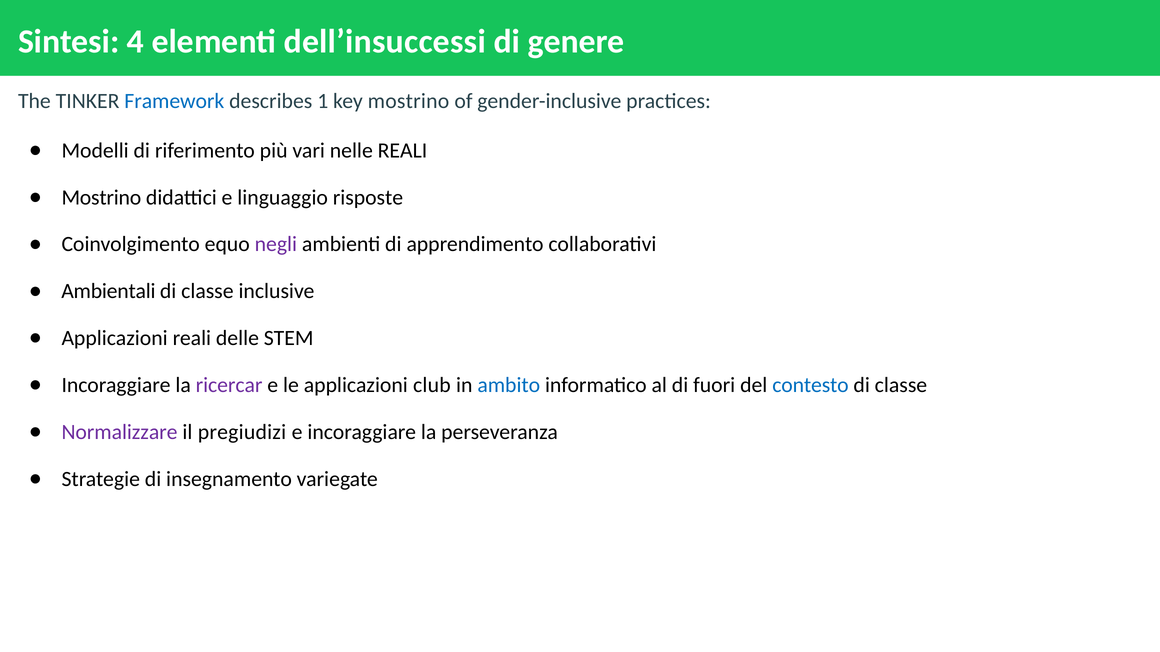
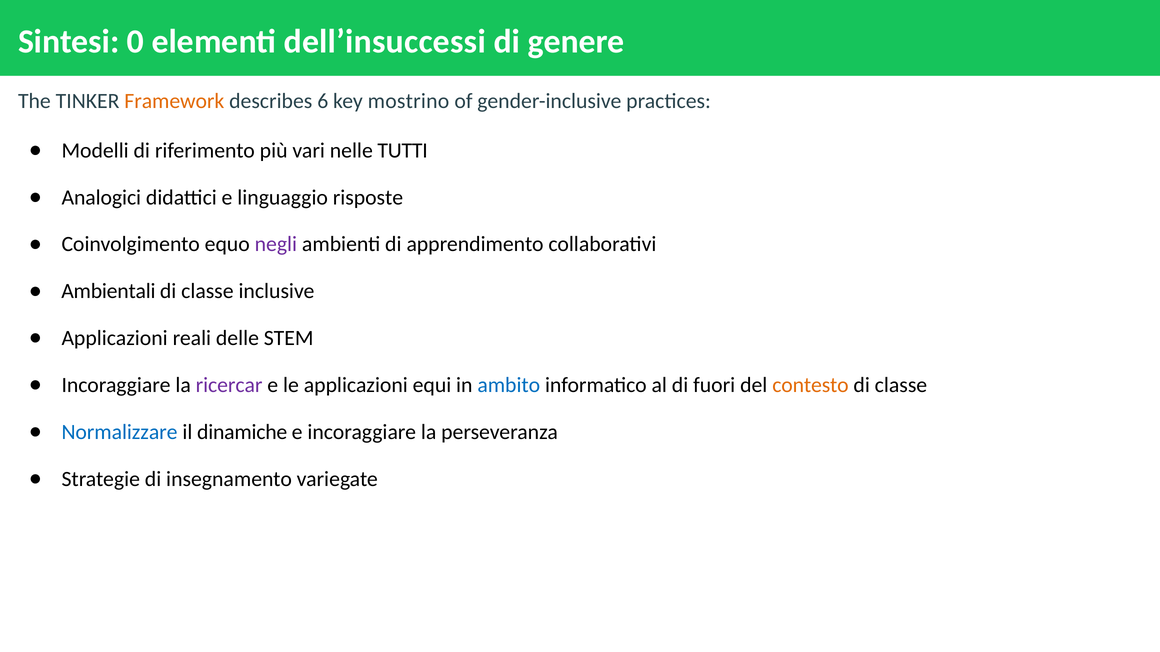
4: 4 -> 0
Framework colour: blue -> orange
1: 1 -> 6
nelle REALI: REALI -> TUTTI
Mostrino at (101, 198): Mostrino -> Analogici
club: club -> equi
contesto colour: blue -> orange
Normalizzare colour: purple -> blue
pregiudizi: pregiudizi -> dinamiche
